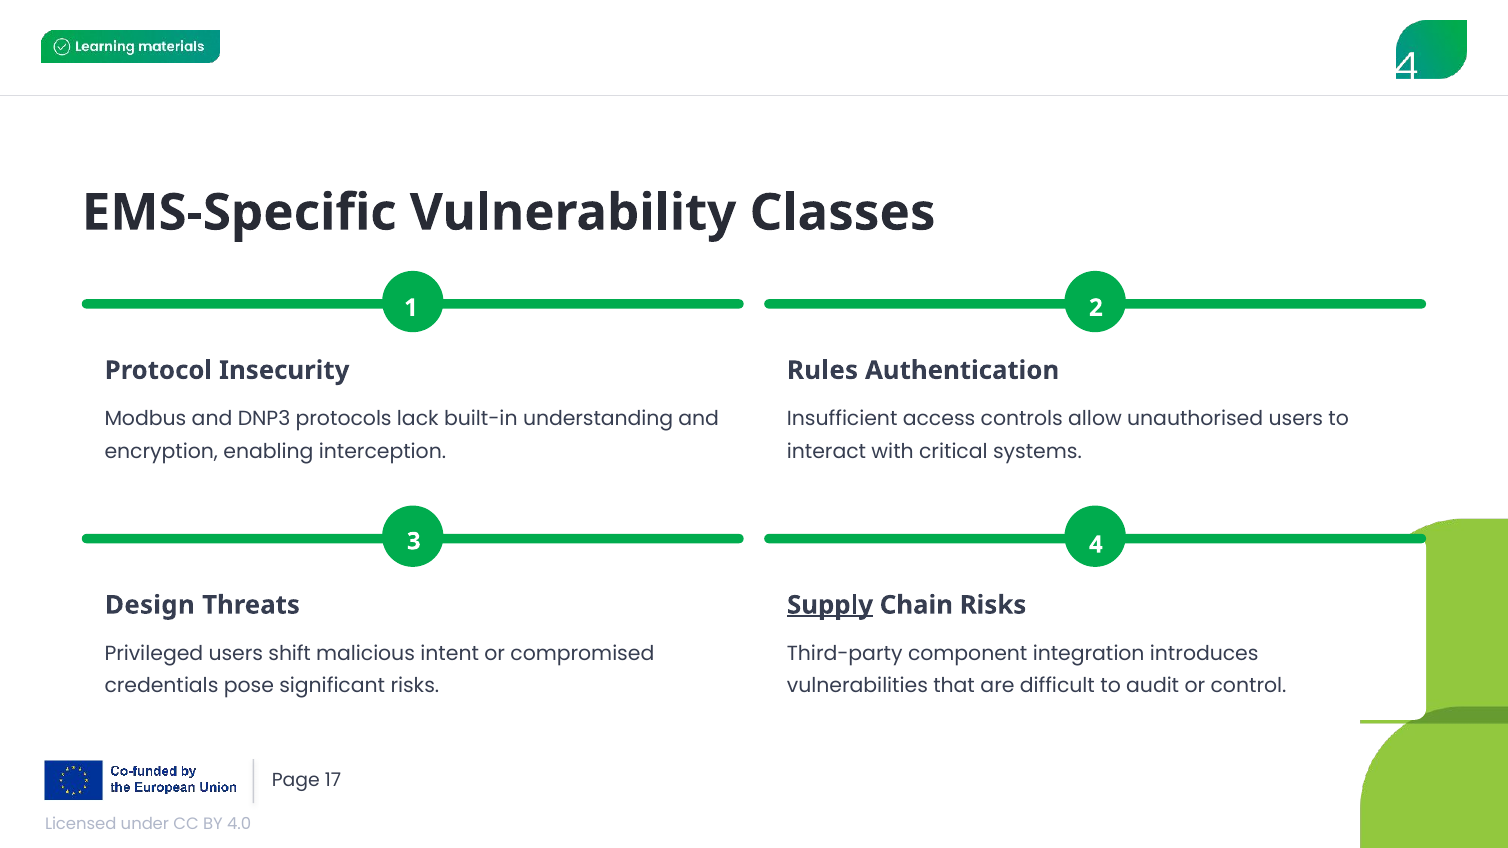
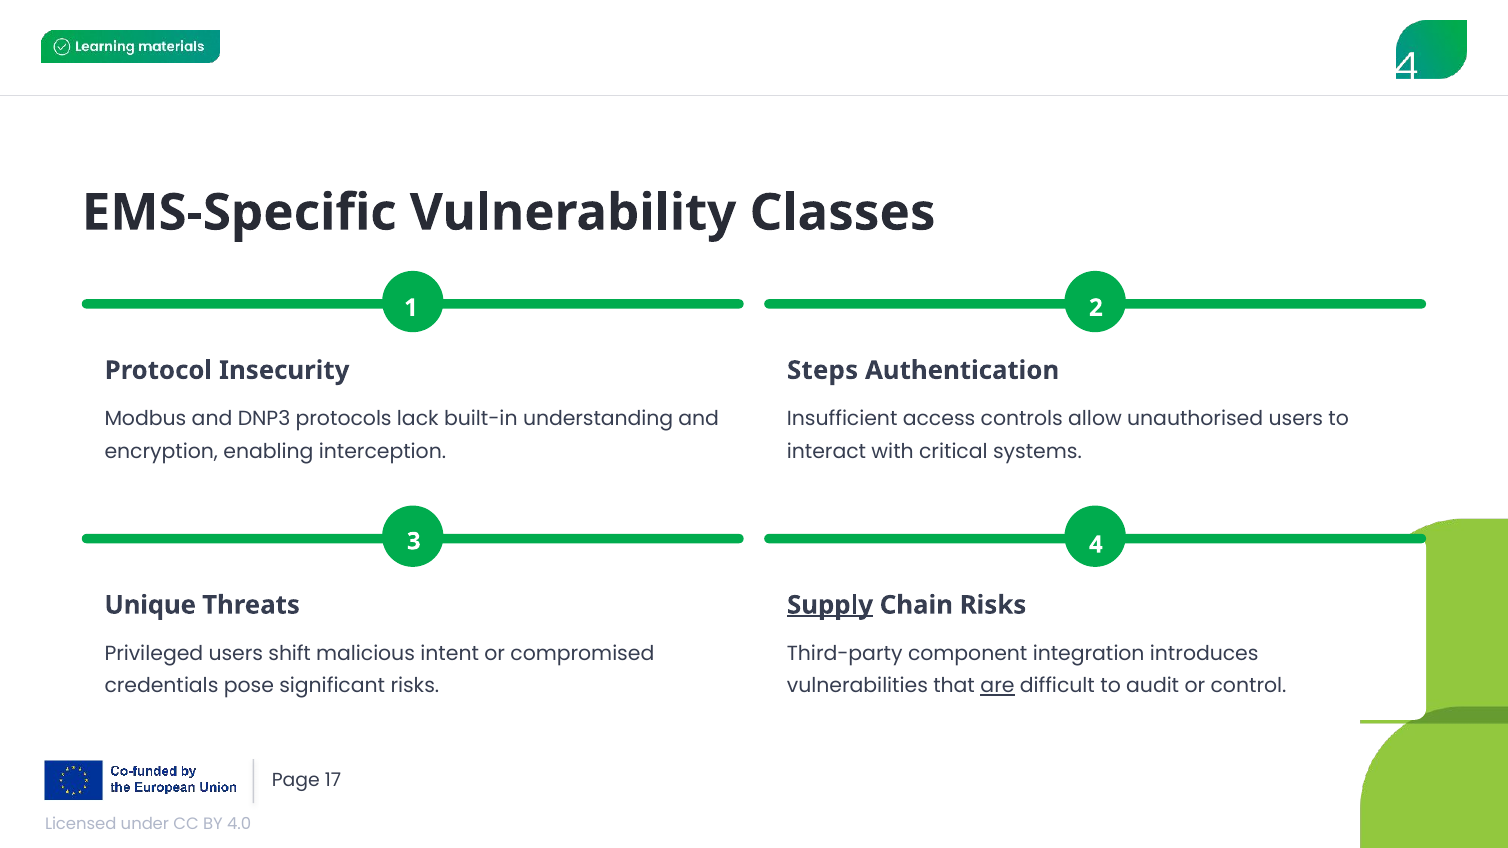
Rules: Rules -> Steps
Design: Design -> Unique
are underline: none -> present
